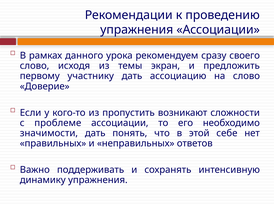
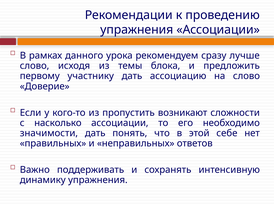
своего: своего -> лучше
экран: экран -> блока
проблеме: проблеме -> насколько
